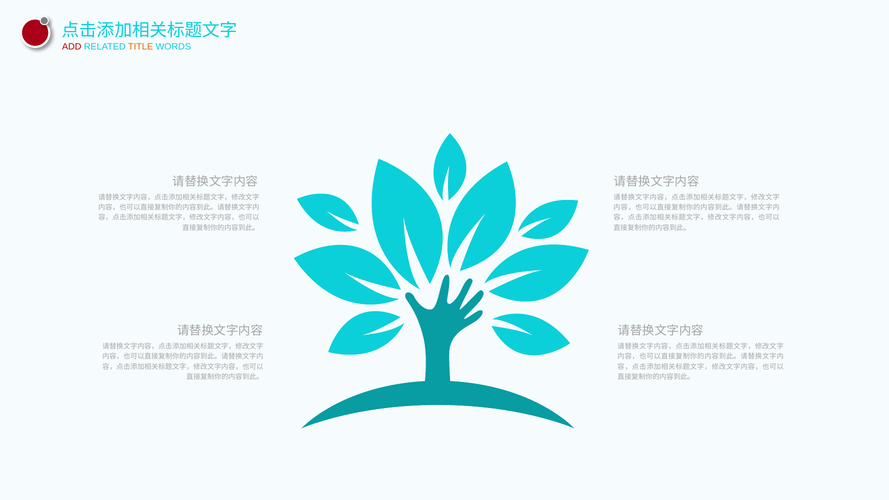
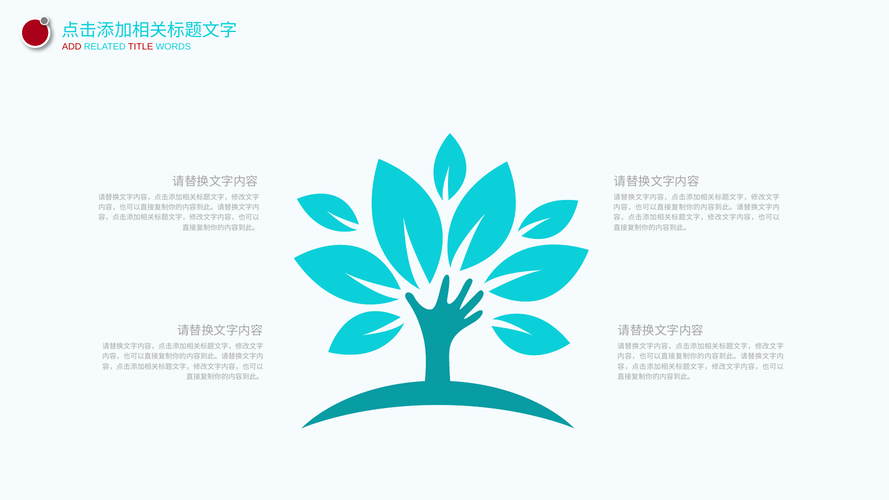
TITLE colour: orange -> red
